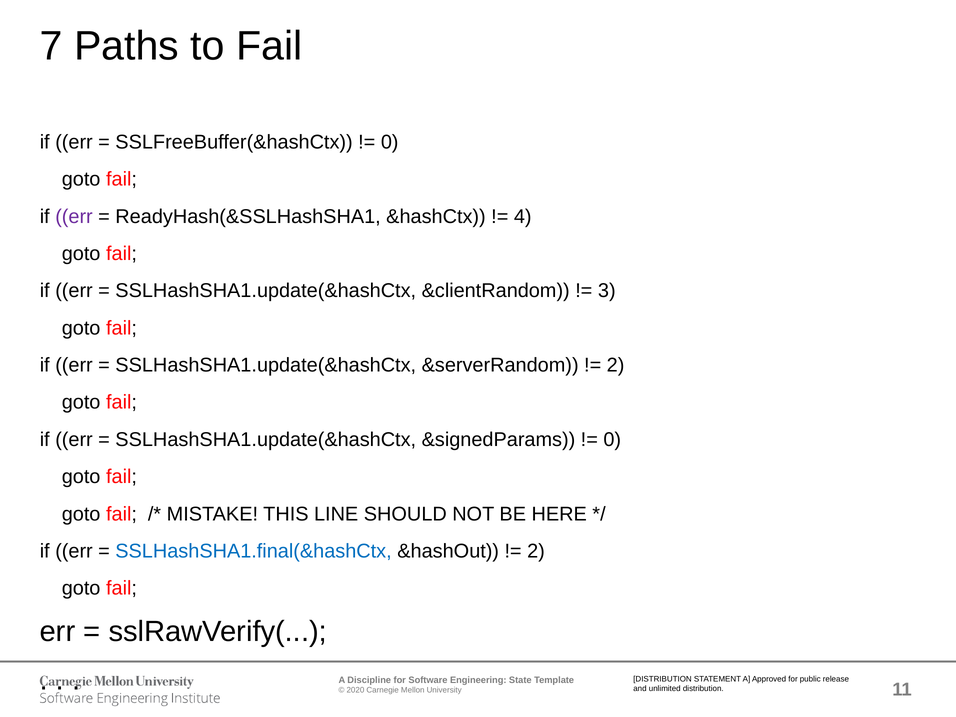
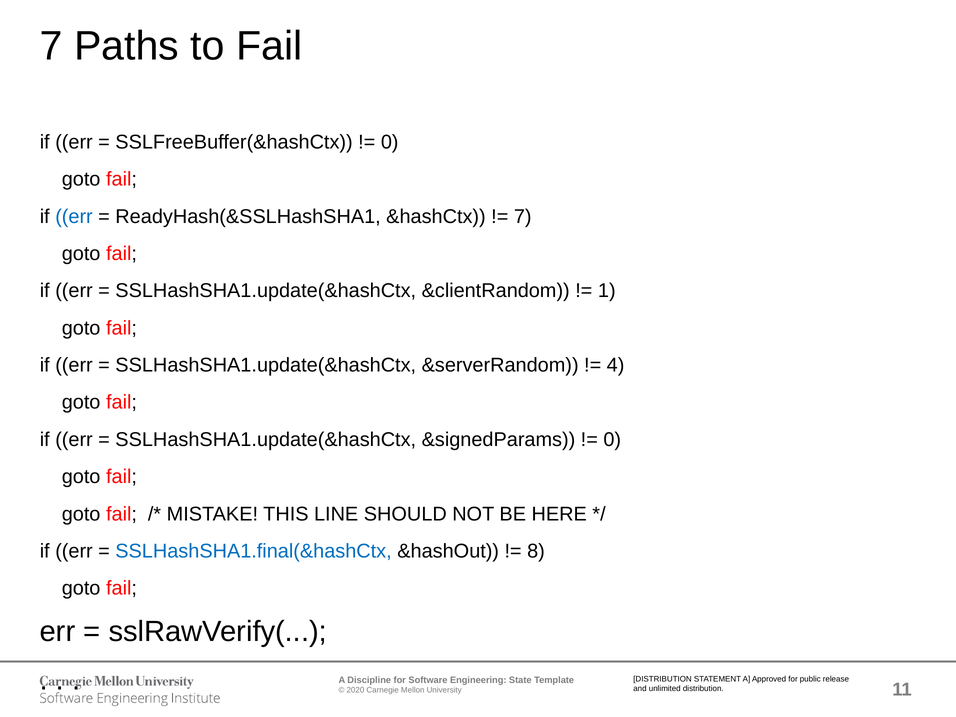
err at (74, 216) colour: purple -> blue
4 at (523, 216): 4 -> 7
3: 3 -> 1
2 at (616, 365): 2 -> 4
2 at (536, 551): 2 -> 8
